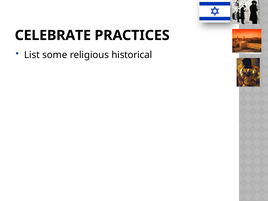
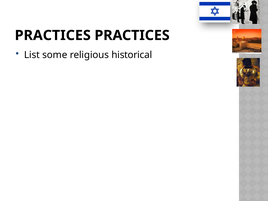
CELEBRATE at (53, 35): CELEBRATE -> PRACTICES
